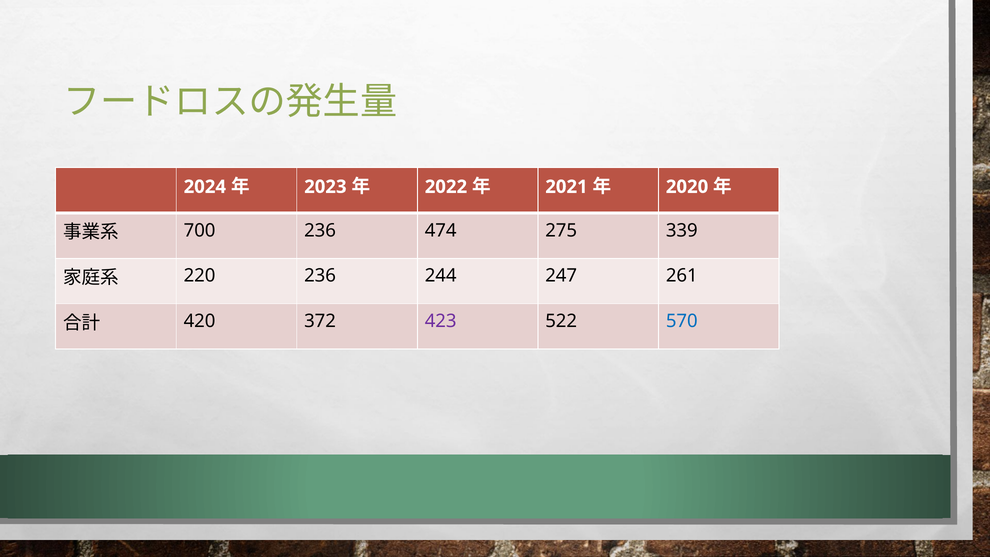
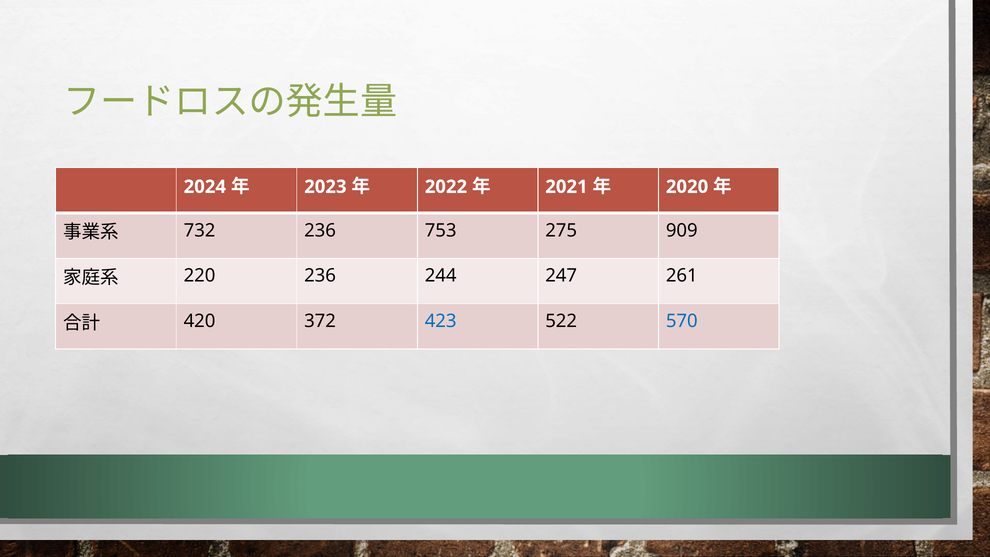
700: 700 -> 732
474: 474 -> 753
339: 339 -> 909
423 colour: purple -> blue
